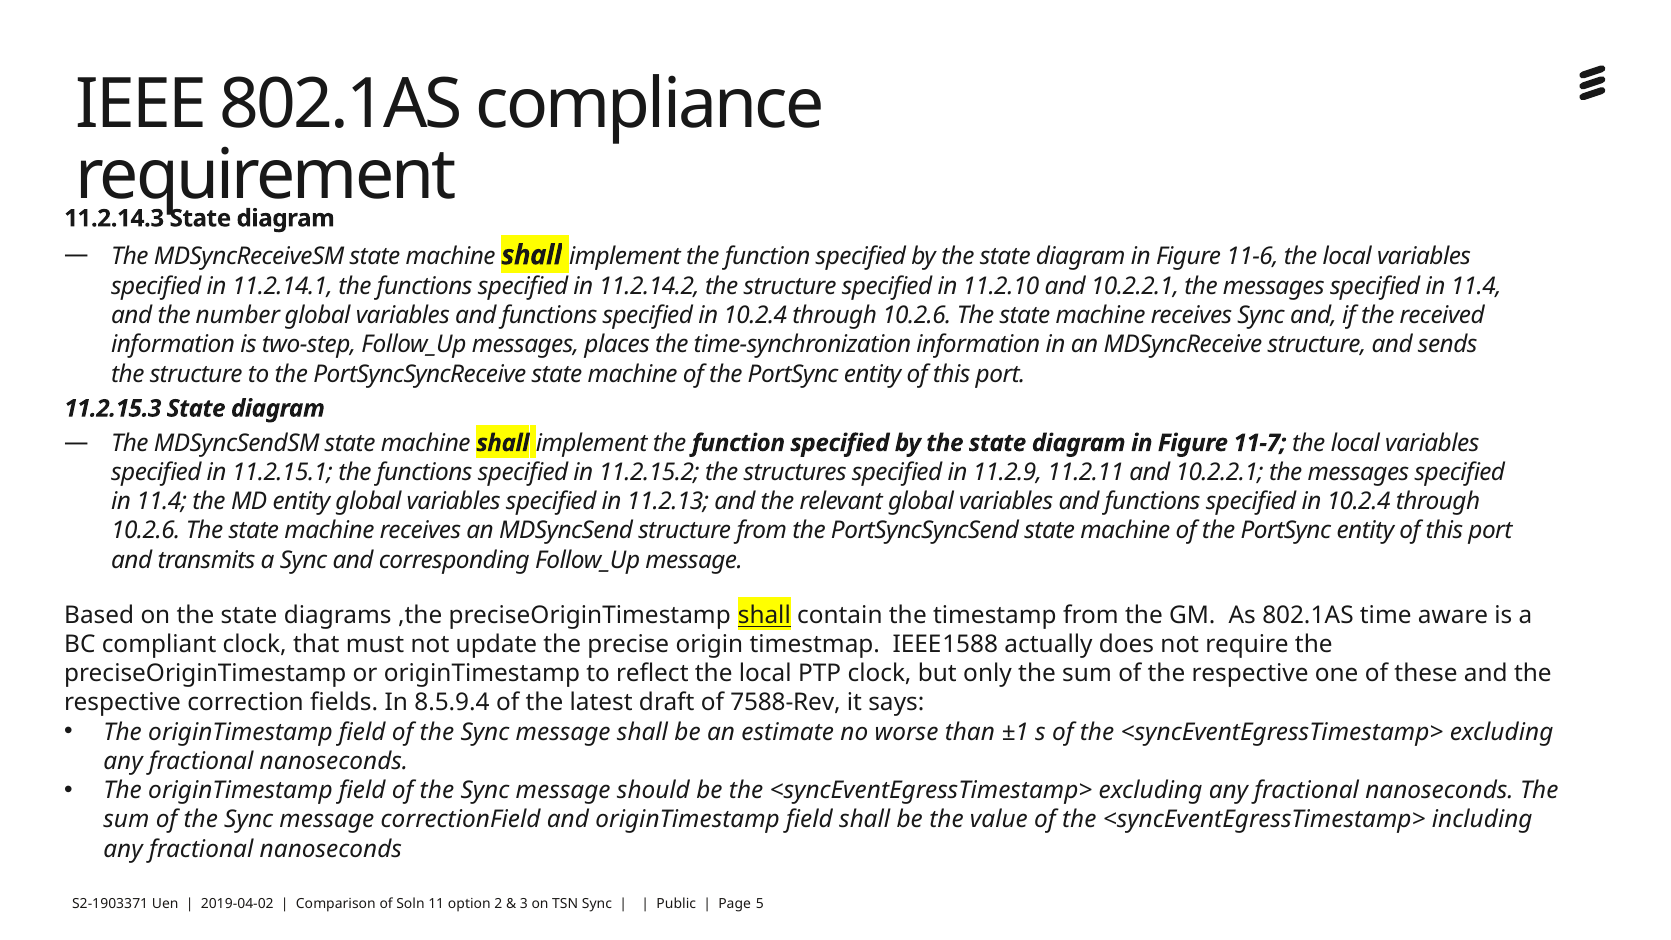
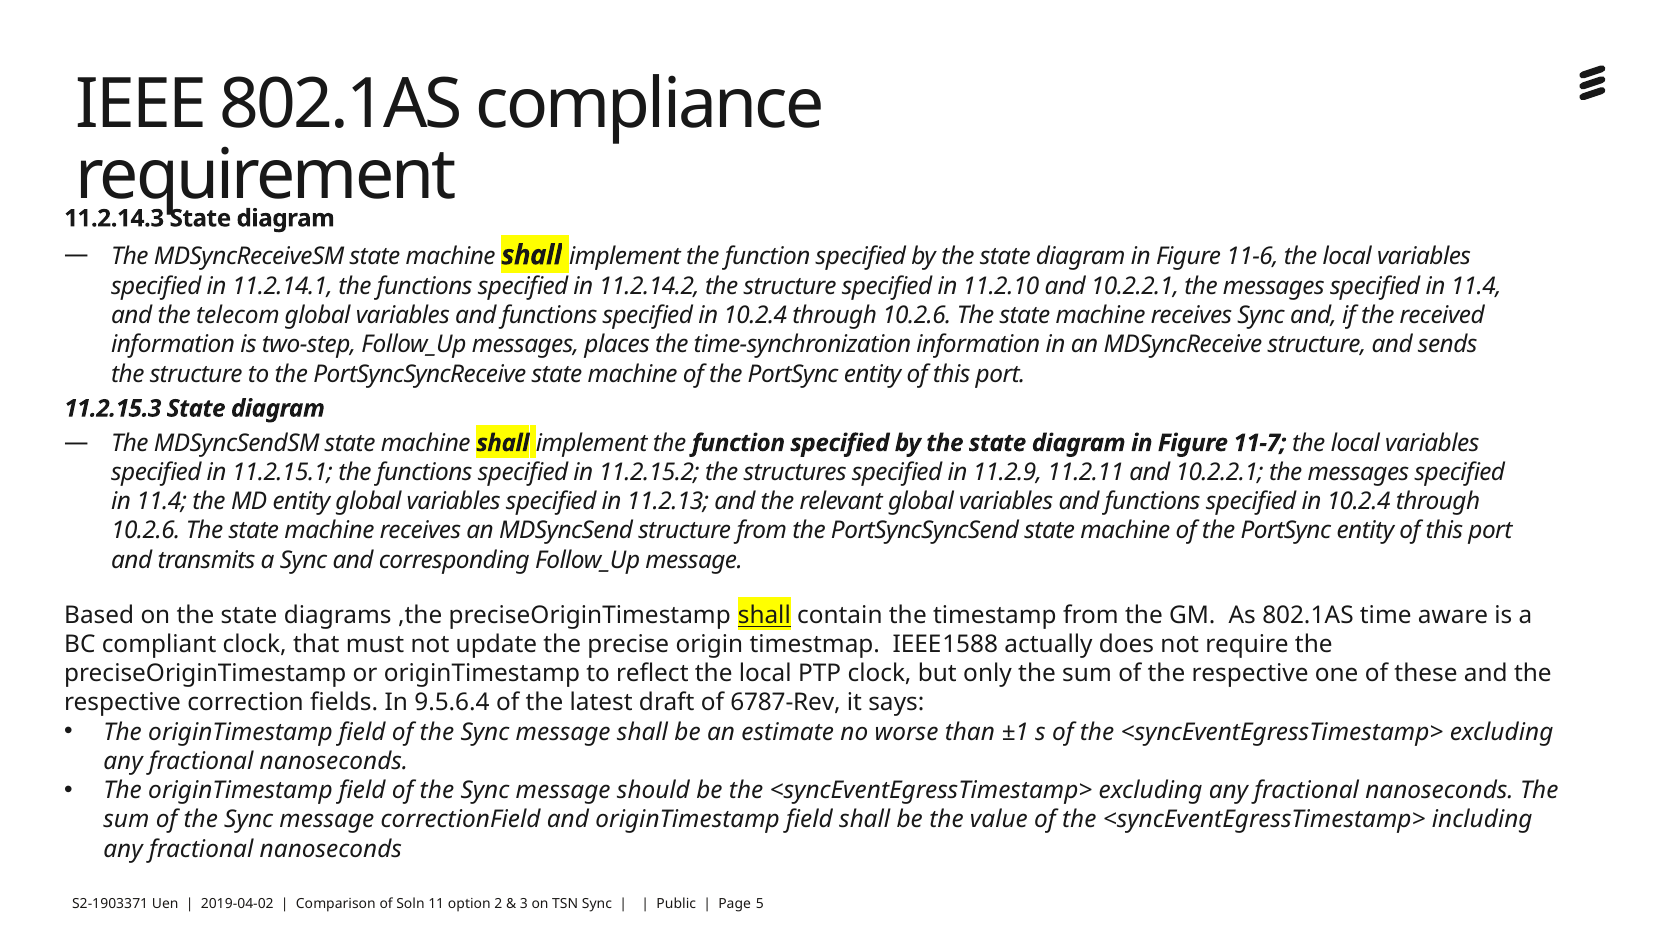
number: number -> telecom
8.5.9.4: 8.5.9.4 -> 9.5.6.4
7588-Rev: 7588-Rev -> 6787-Rev
